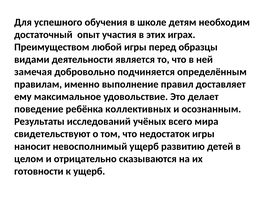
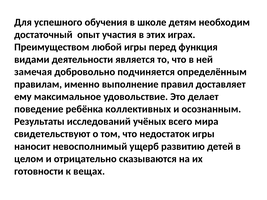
образцы: образцы -> функция
к ущерб: ущерб -> вещах
